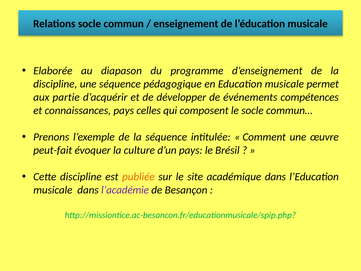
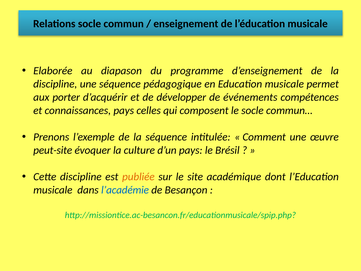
partie: partie -> porter
peut-fait: peut-fait -> peut-site
académique dans: dans -> dont
l’académie colour: purple -> blue
